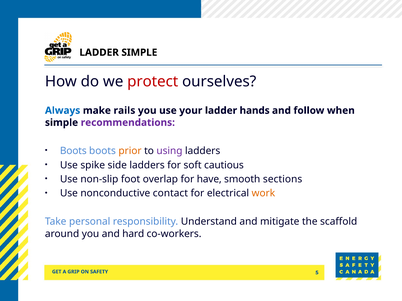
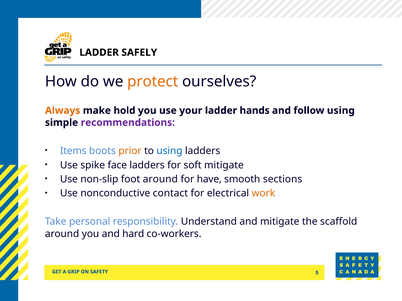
LADDER SIMPLE: SIMPLE -> SAFELY
protect colour: red -> orange
Always colour: blue -> orange
rails: rails -> hold
follow when: when -> using
Boots at (73, 151): Boots -> Items
using at (169, 151) colour: purple -> blue
side: side -> face
soft cautious: cautious -> mitigate
foot overlap: overlap -> around
